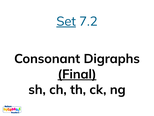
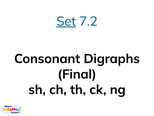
Final underline: present -> none
